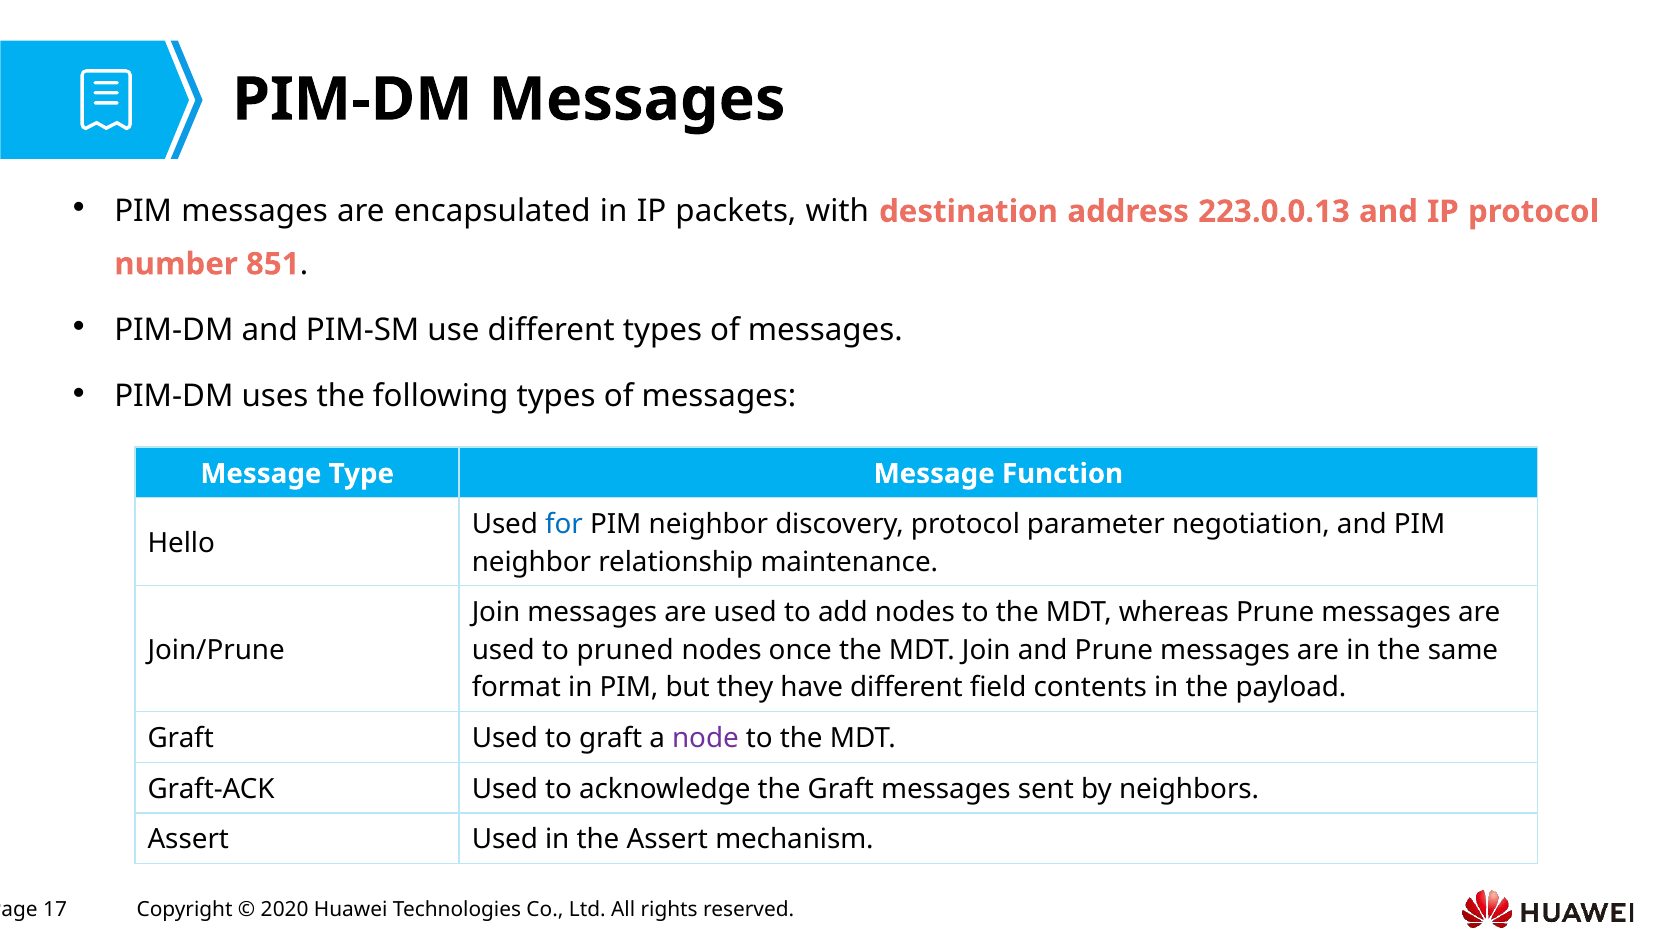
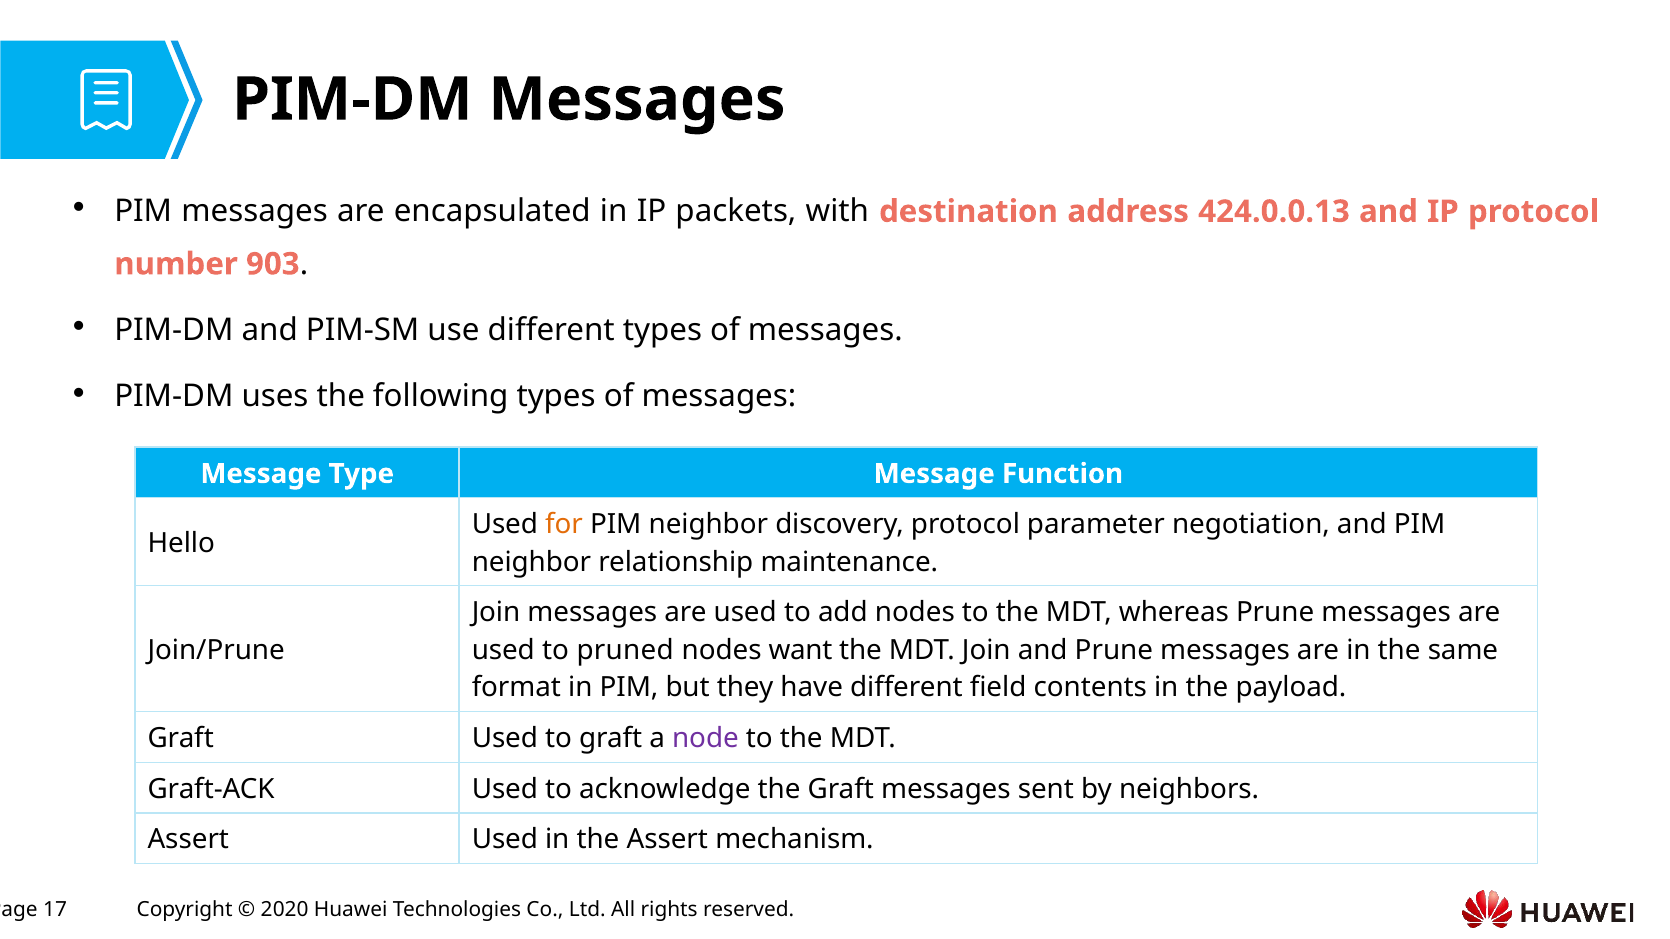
223.0.0.13: 223.0.0.13 -> 424.0.0.13
851: 851 -> 903
for colour: blue -> orange
once: once -> want
